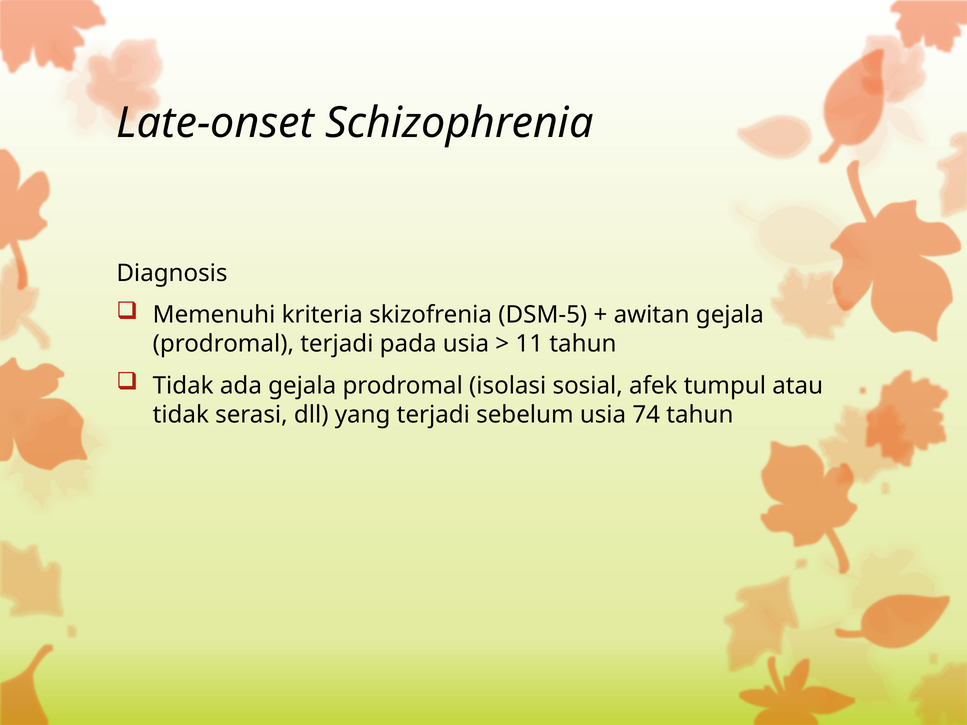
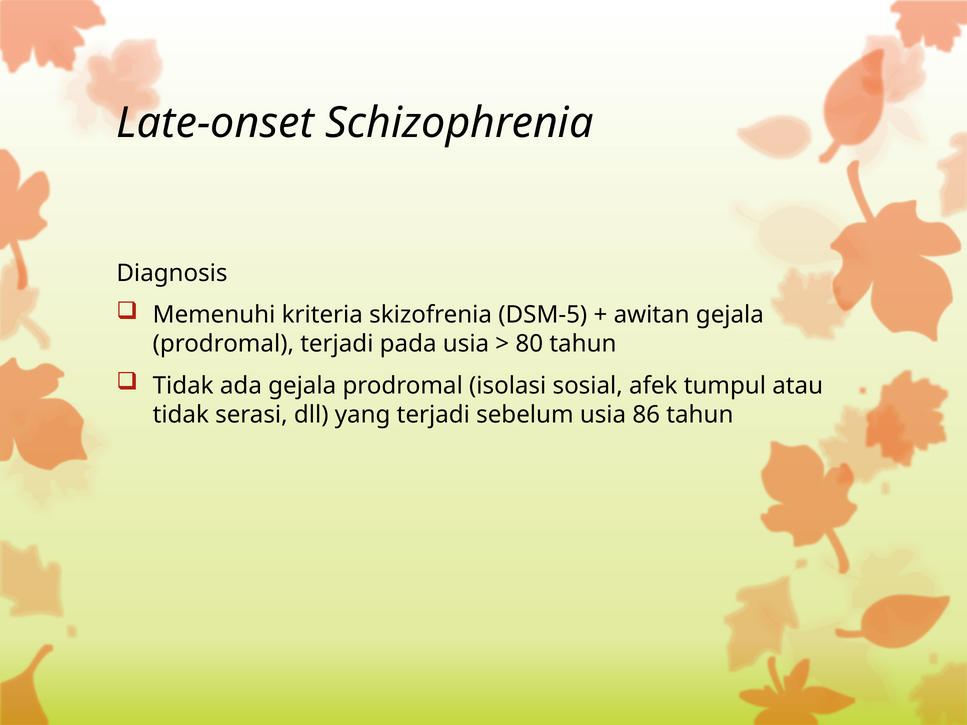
11: 11 -> 80
74: 74 -> 86
